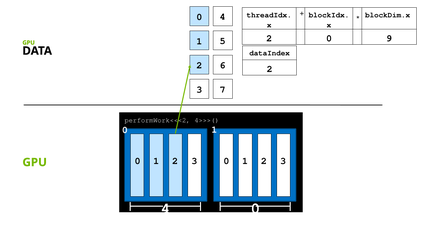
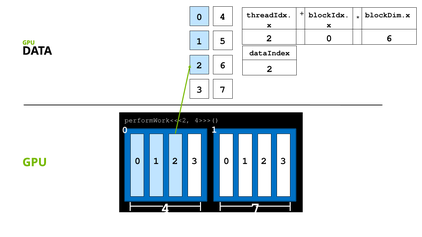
0 9: 9 -> 6
4 0: 0 -> 7
